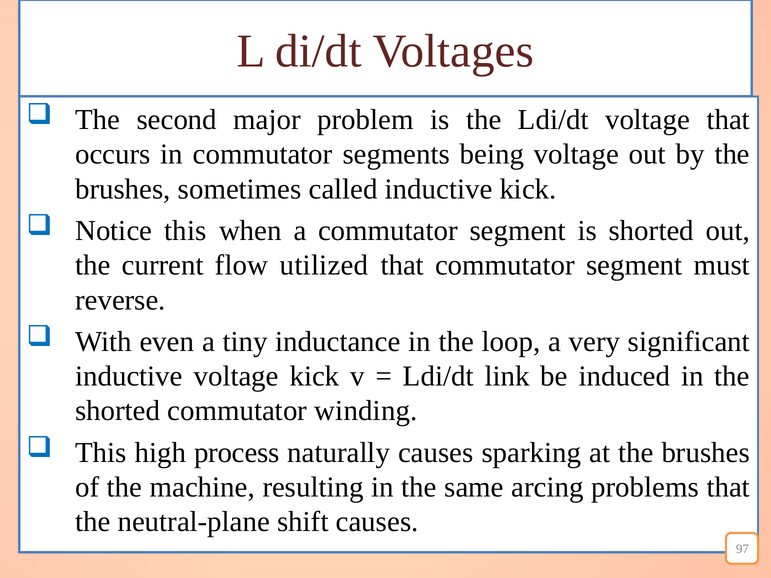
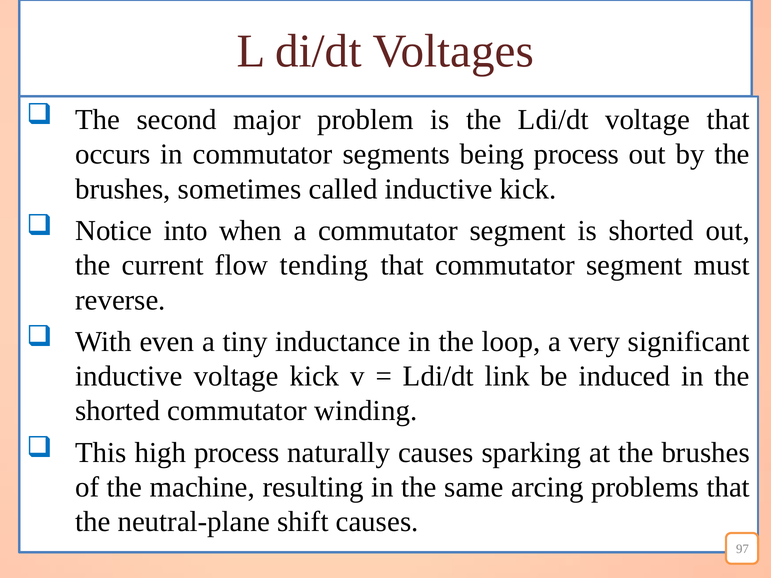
being voltage: voltage -> process
Notice this: this -> into
utilized: utilized -> tending
